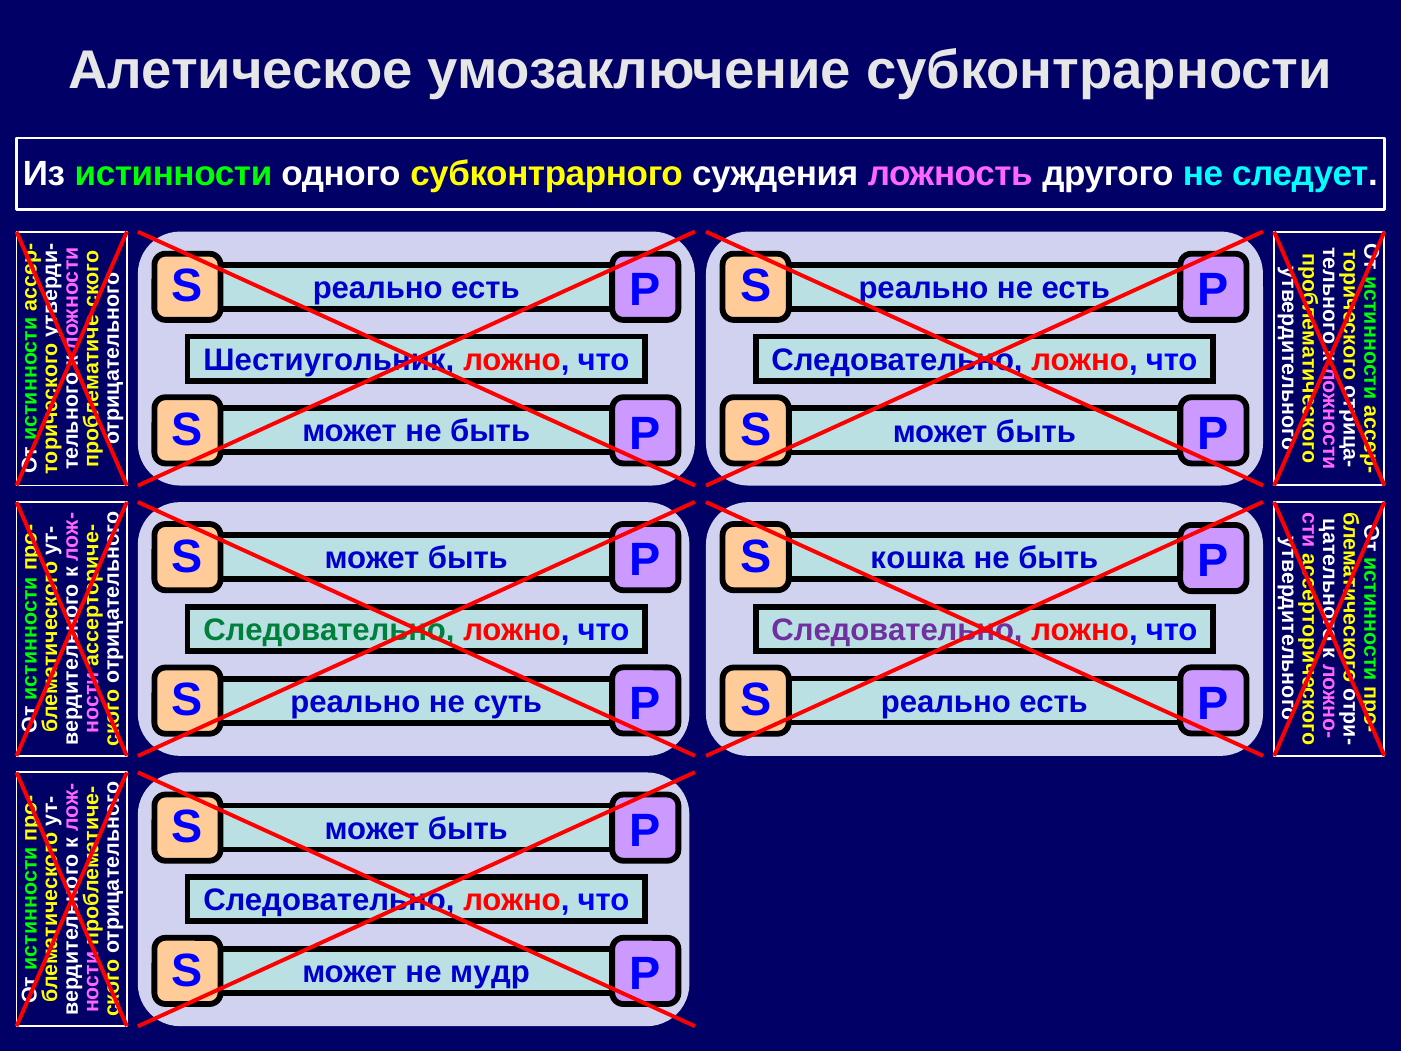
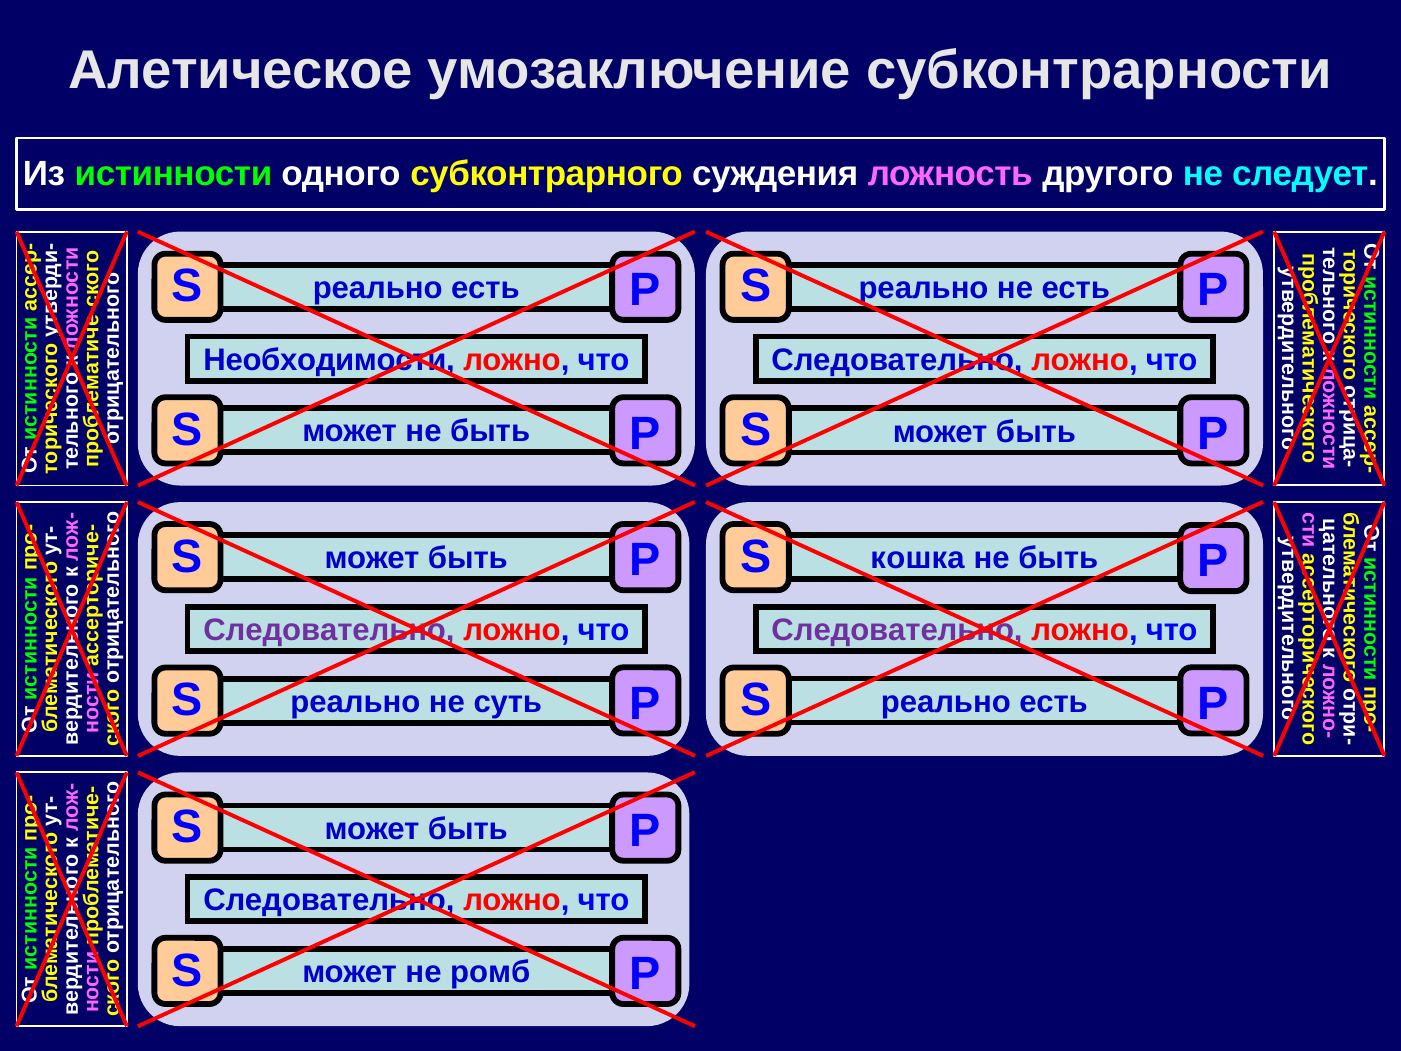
Шестиугольник: Шестиугольник -> Необходимости
Следовательно at (329, 630) colour: green -> purple
мудр: мудр -> ромб
